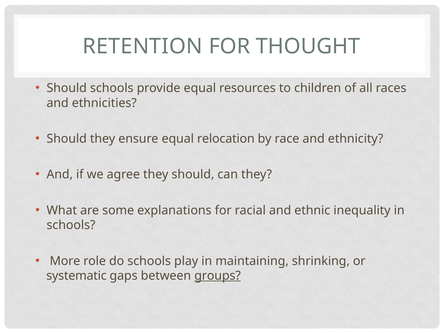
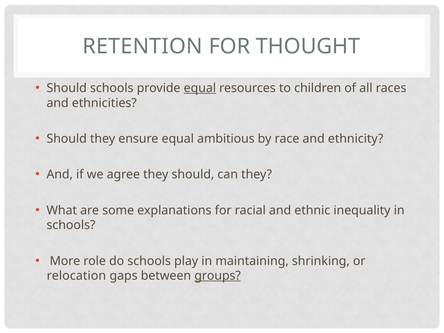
equal at (200, 88) underline: none -> present
relocation: relocation -> ambitious
systematic: systematic -> relocation
